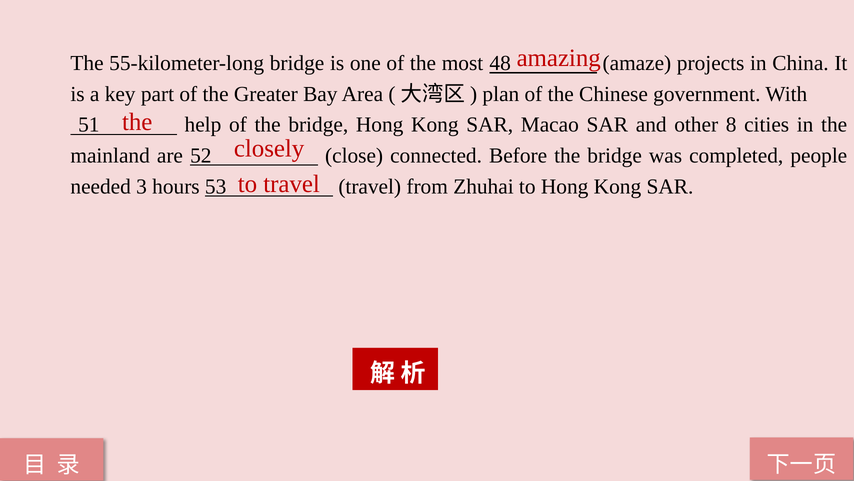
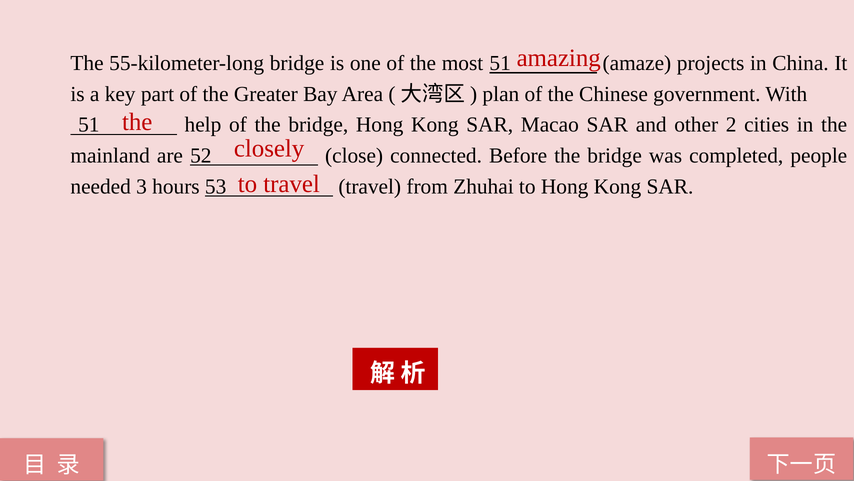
most 48: 48 -> 51
8: 8 -> 2
